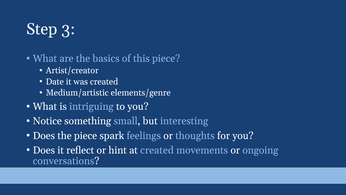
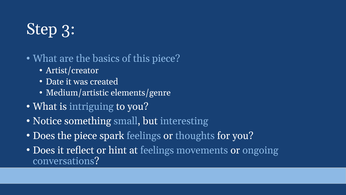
at created: created -> feelings
